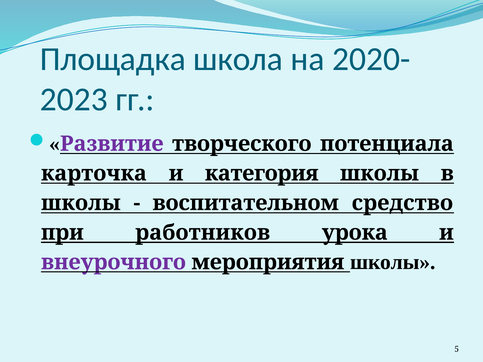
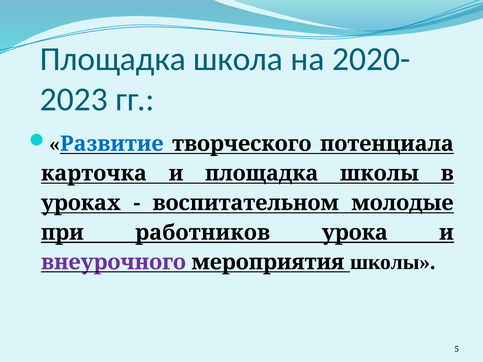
Развитие colour: purple -> blue
и категория: категория -> площадка
школы at (81, 203): школы -> уроках
средство: средство -> молодые
